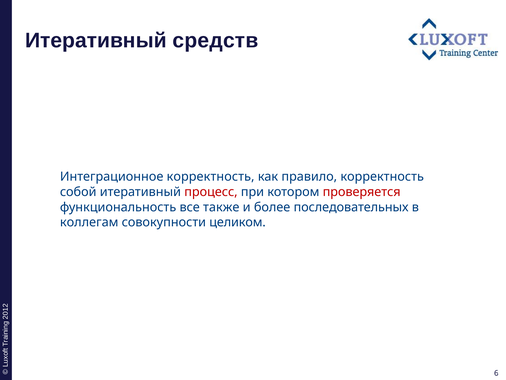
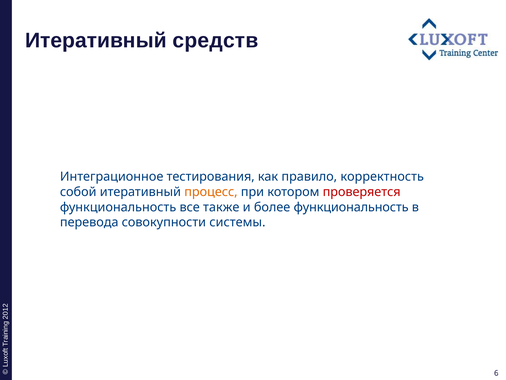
Интеграционное корректность: корректность -> тестирования
процесс colour: red -> orange
более последовательных: последовательных -> функциональность
коллегам: коллегам -> перевода
целиком: целиком -> системы
